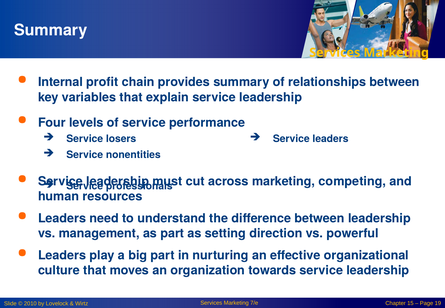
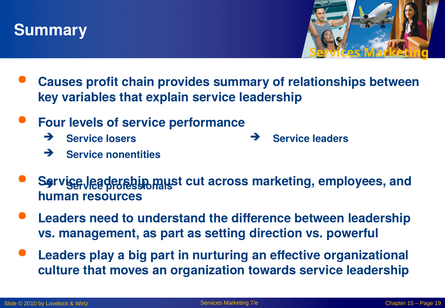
Internal: Internal -> Causes
competing: competing -> employees
